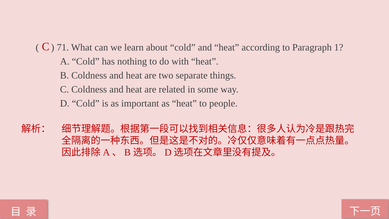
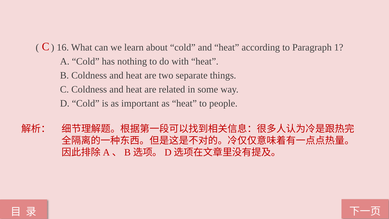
71: 71 -> 16
